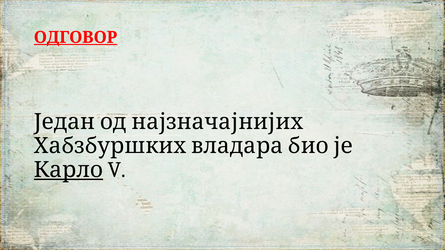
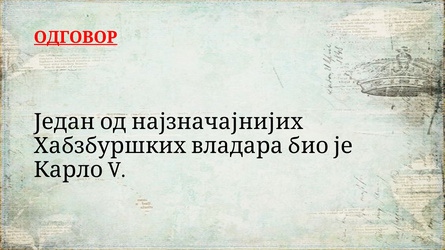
Карло underline: present -> none
